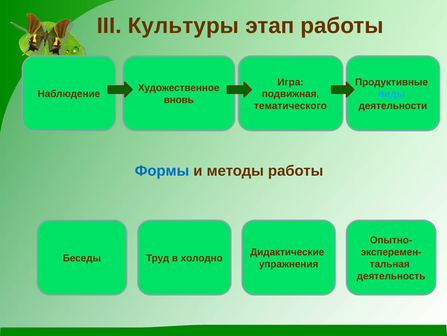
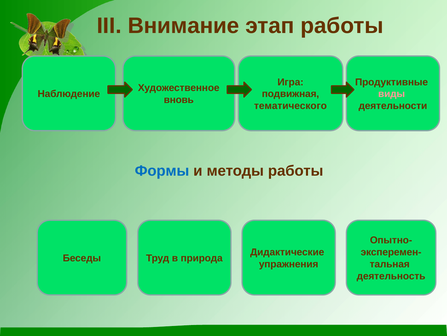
Культуры: Культуры -> Внимание
виды colour: light blue -> pink
холодно: холодно -> природа
